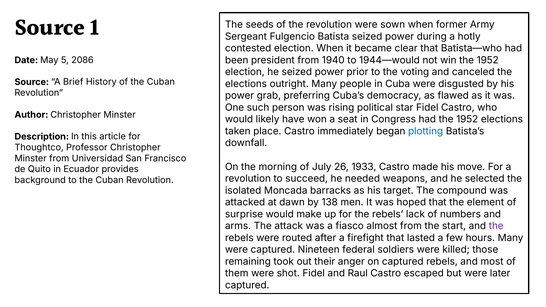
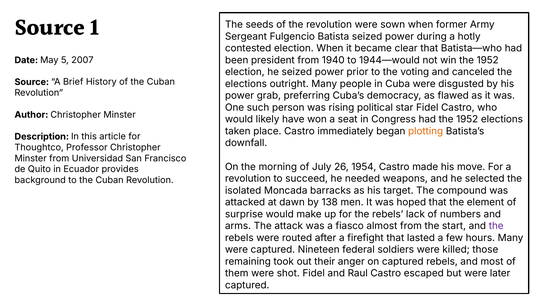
2086: 2086 -> 2007
plotting colour: blue -> orange
1933: 1933 -> 1954
